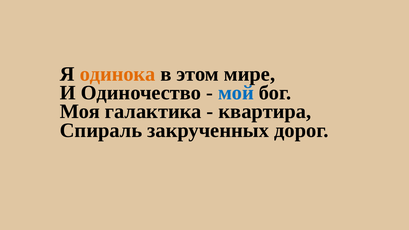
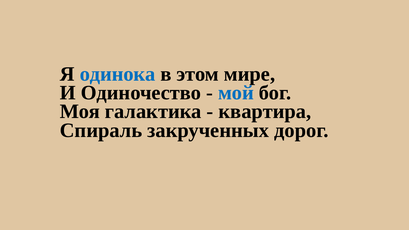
одинока colour: orange -> blue
